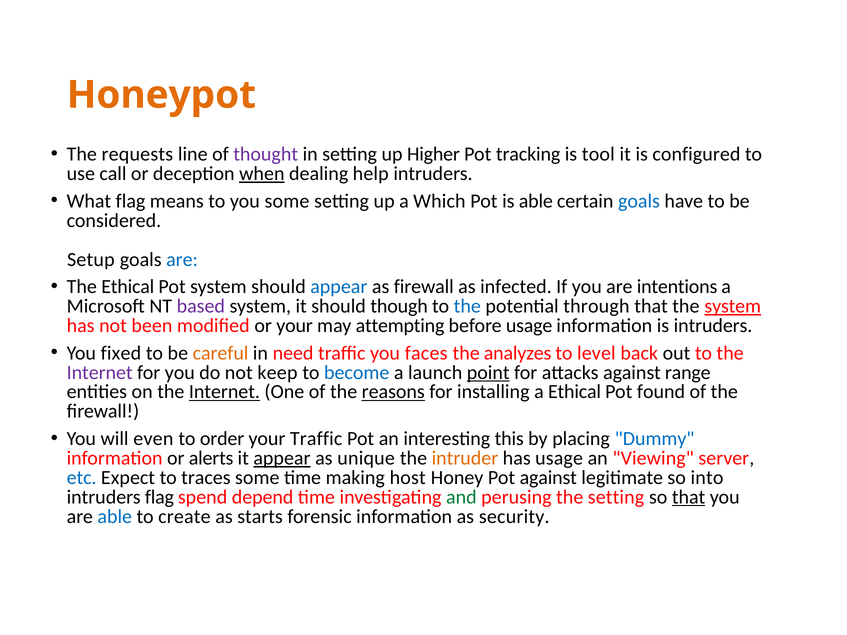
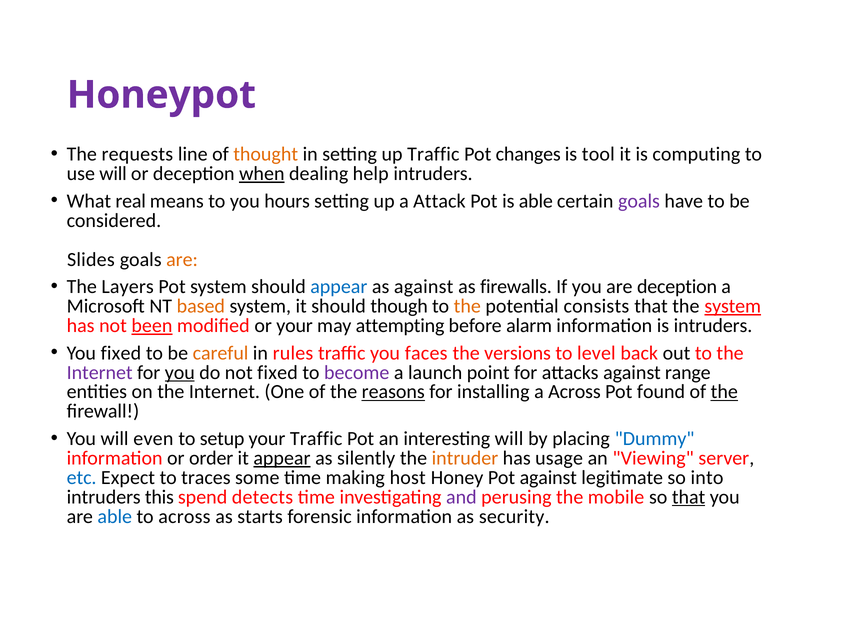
Honeypot colour: orange -> purple
thought colour: purple -> orange
up Higher: Higher -> Traffic
tracking: tracking -> changes
configured: configured -> computing
use call: call -> will
What flag: flag -> real
you some: some -> hours
Which: Which -> Attack
goals at (639, 201) colour: blue -> purple
Setup: Setup -> Slides
are at (182, 260) colour: blue -> orange
The Ethical: Ethical -> Layers
as firewall: firewall -> against
infected: infected -> firewalls
are intentions: intentions -> deception
based colour: purple -> orange
the at (467, 306) colour: blue -> orange
through: through -> consists
been underline: none -> present
before usage: usage -> alarm
need: need -> rules
analyzes: analyzes -> versions
you at (180, 373) underline: none -> present
not keep: keep -> fixed
become colour: blue -> purple
point underline: present -> none
Internet at (224, 392) underline: present -> none
a Ethical: Ethical -> Across
the at (724, 392) underline: none -> present
order: order -> setup
interesting this: this -> will
alerts: alerts -> order
unique: unique -> silently
intruders flag: flag -> this
depend: depend -> detects
and colour: green -> purple
the setting: setting -> mobile
to create: create -> across
